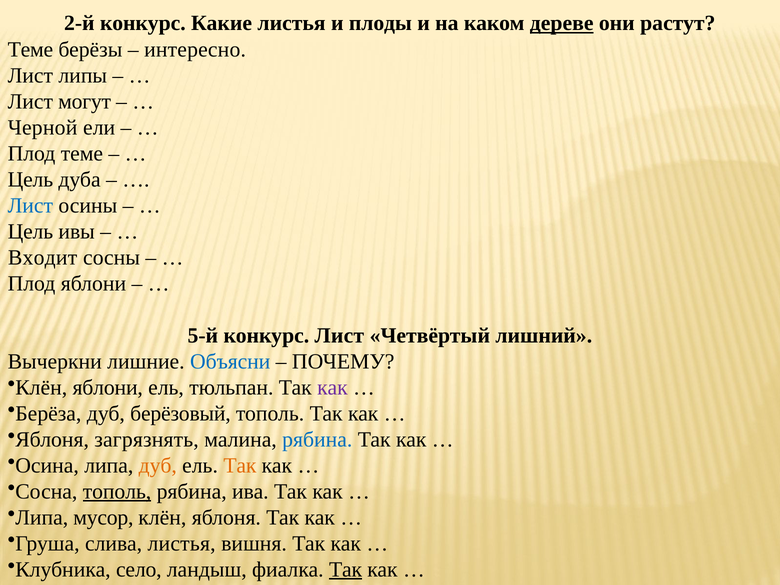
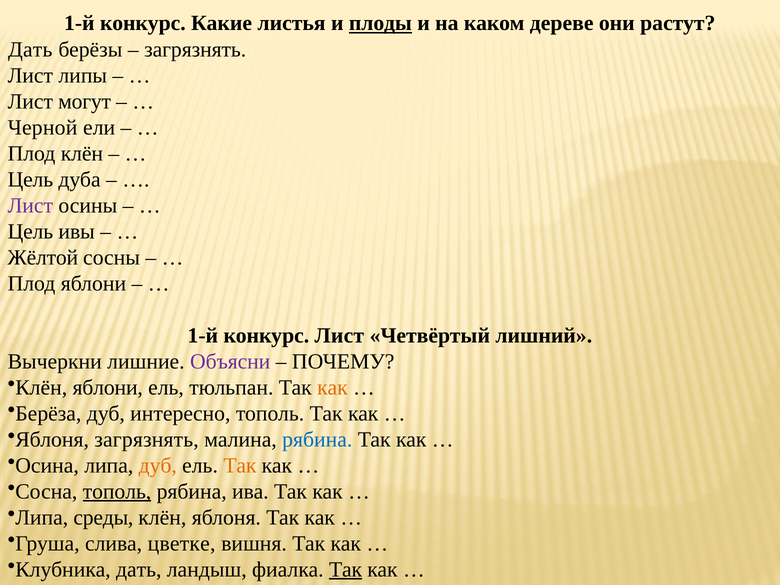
2-й at (79, 23): 2-й -> 1-й
плоды underline: none -> present
дереве underline: present -> none
Теме at (30, 49): Теме -> Дать
интересно at (195, 49): интересно -> загрязнять
Плод теме: теме -> клён
Лист at (30, 205) colour: blue -> purple
Входит: Входит -> Жёлтой
5-й at (203, 335): 5-й -> 1-й
Объясни colour: blue -> purple
как at (332, 387) colour: purple -> orange
берёзовый: берёзовый -> интересно
мусор: мусор -> среды
слива листья: листья -> цветке
Клубника село: село -> дать
